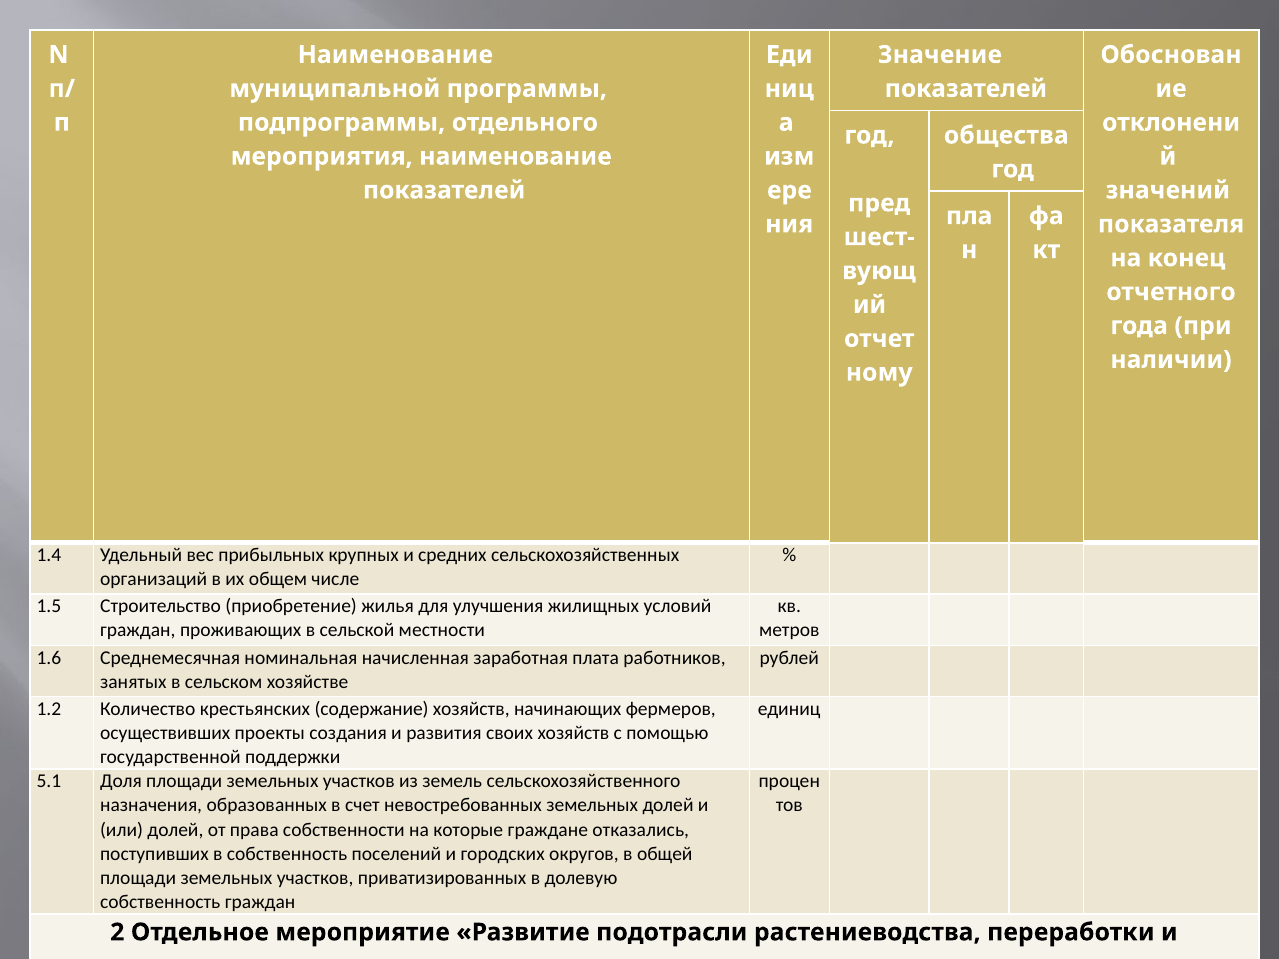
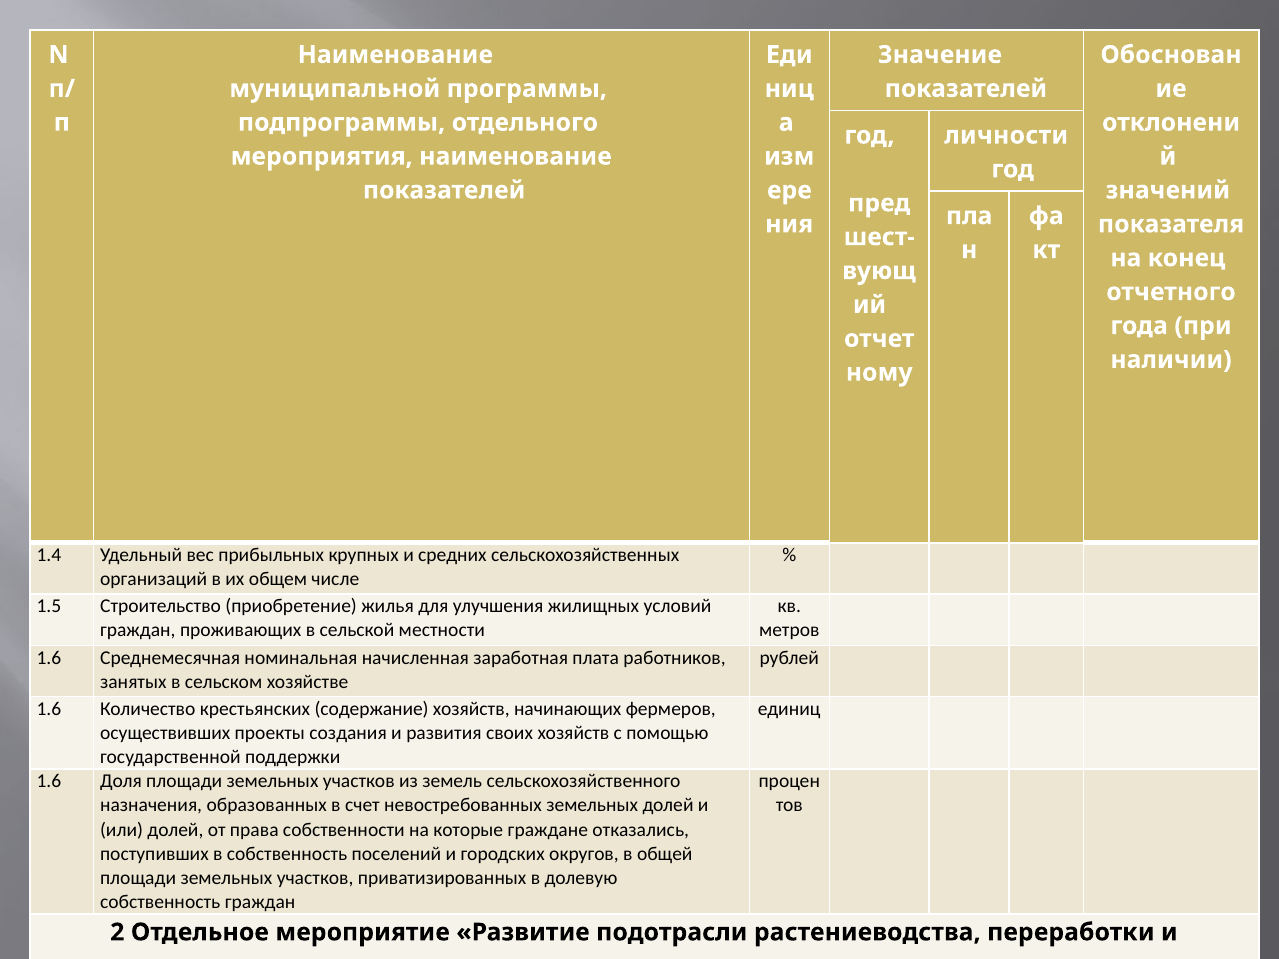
общества: общества -> личности
1.2 at (49, 709): 1.2 -> 1.6
5.1 at (49, 782): 5.1 -> 1.6
